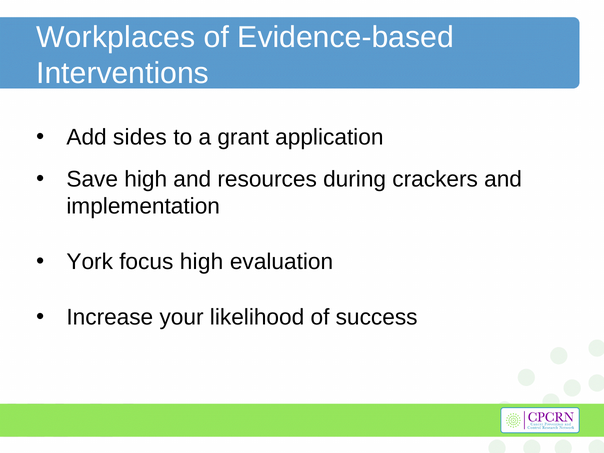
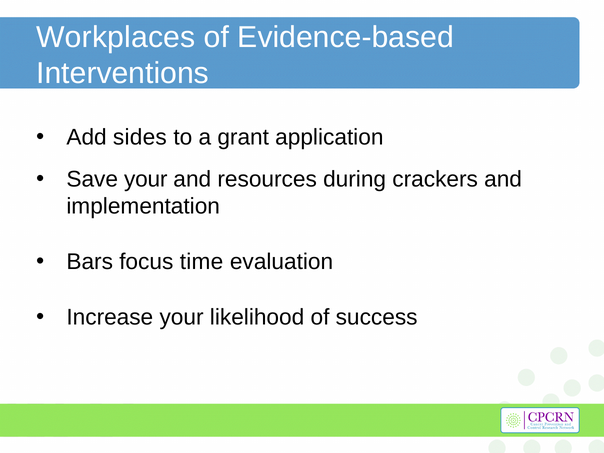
Save high: high -> your
York: York -> Bars
focus high: high -> time
